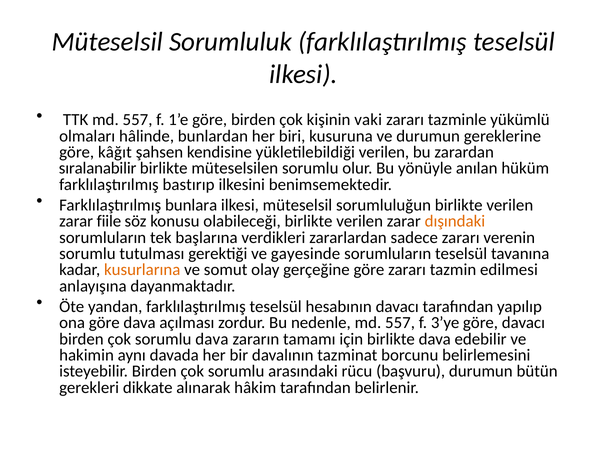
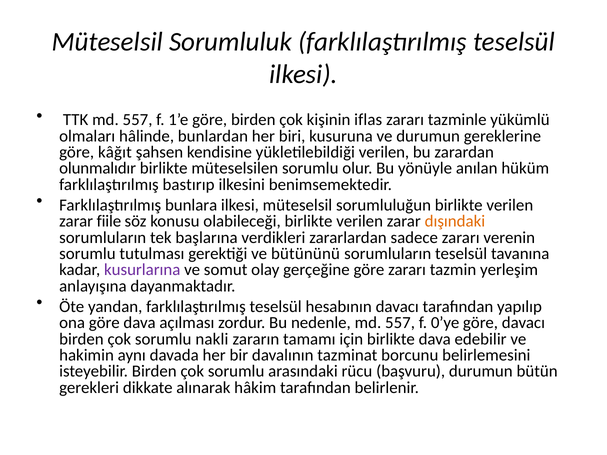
vaki: vaki -> iflas
sıralanabilir: sıralanabilir -> olunmalıdır
gayesinde: gayesinde -> bütününü
kusurlarına colour: orange -> purple
edilmesi: edilmesi -> yerleşim
3’ye: 3’ye -> 0’ye
sorumlu dava: dava -> nakli
